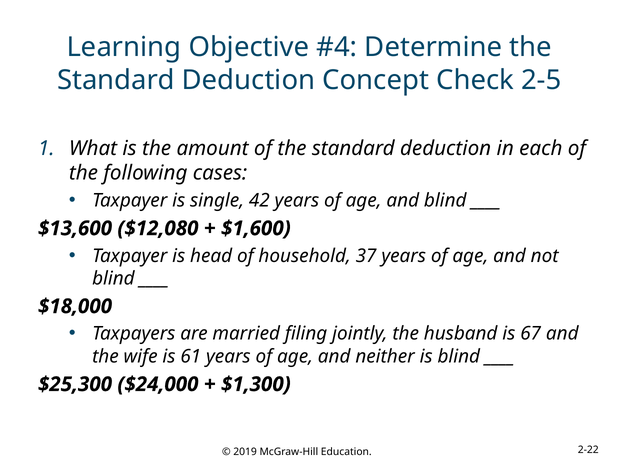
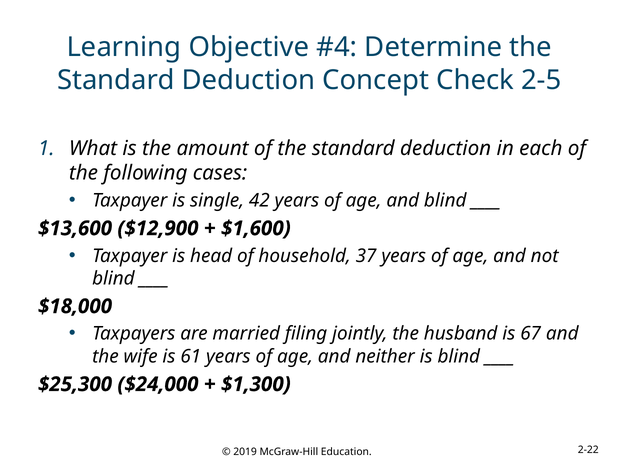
$12,080: $12,080 -> $12,900
